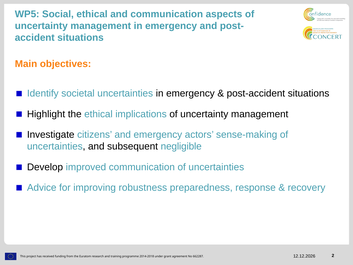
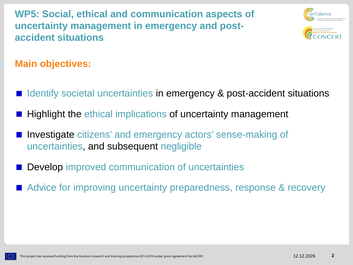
improving robustness: robustness -> uncertainty
